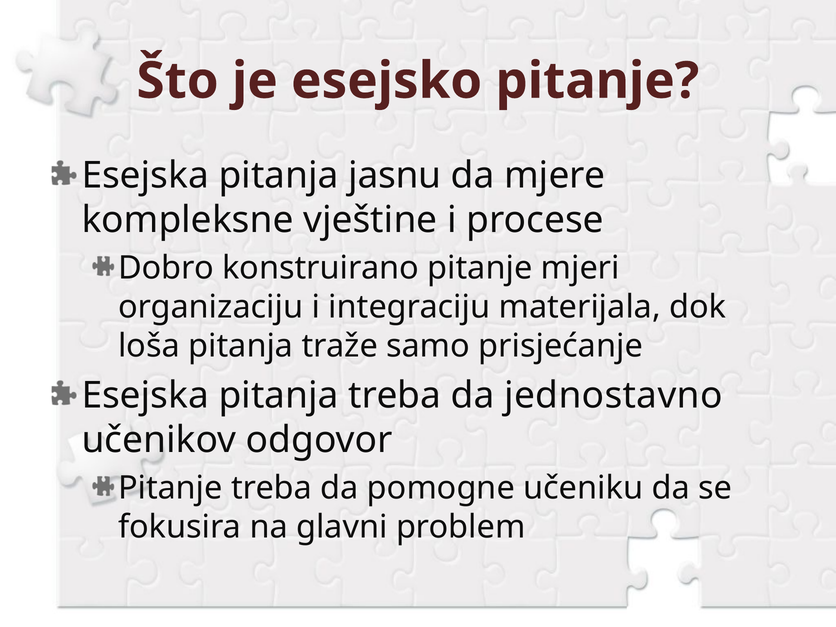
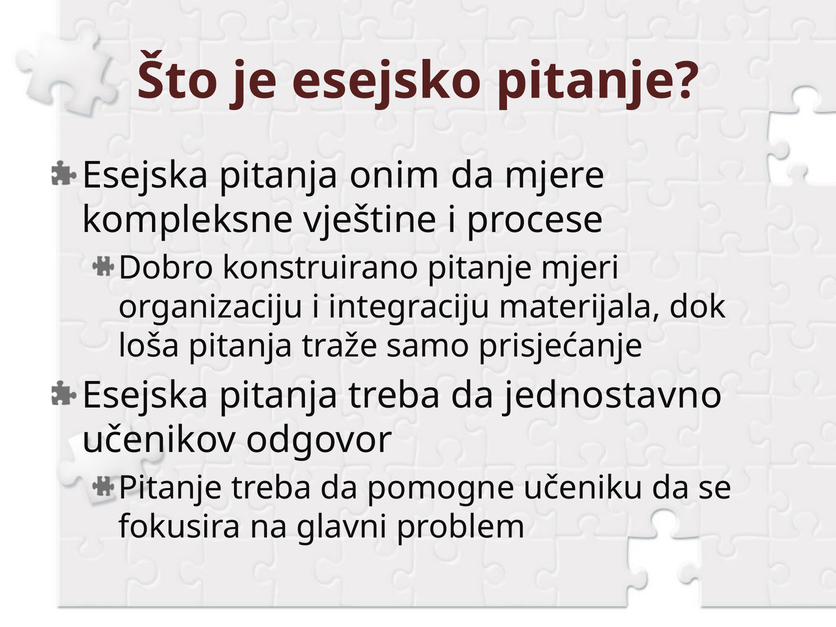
jasnu: jasnu -> onim
